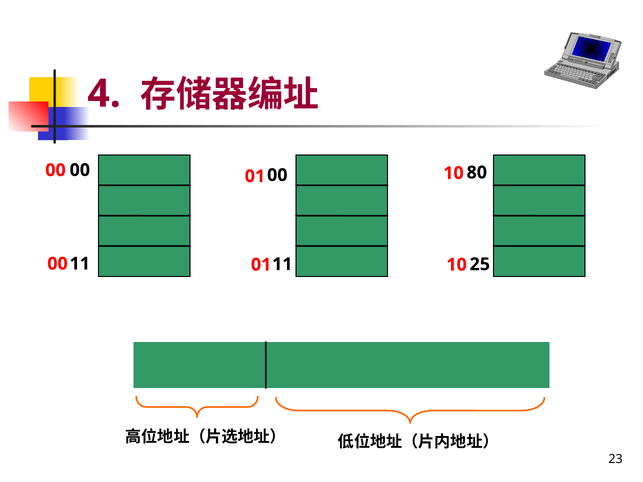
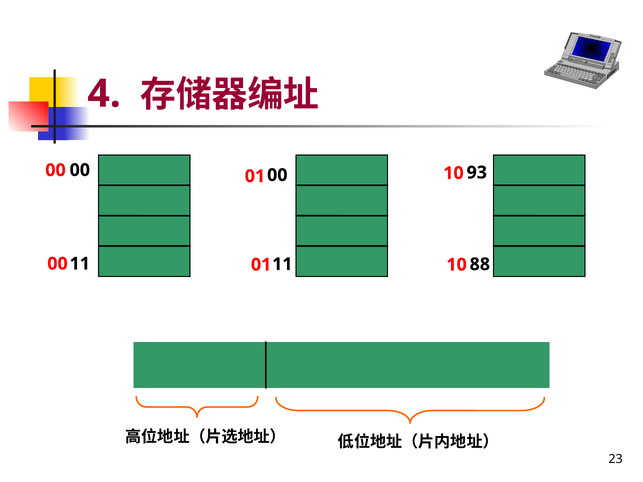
80: 80 -> 93
25: 25 -> 88
